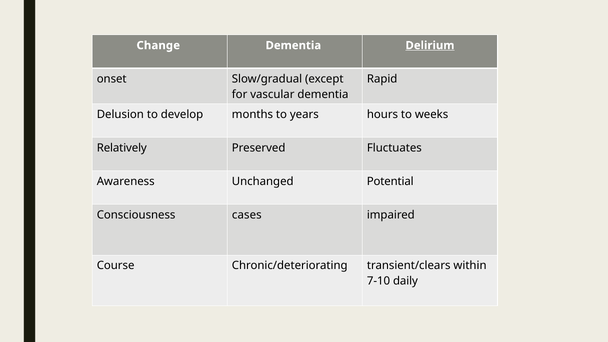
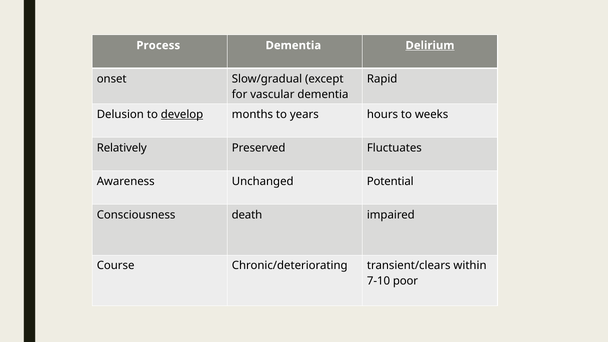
Change: Change -> Process
develop underline: none -> present
cases: cases -> death
daily: daily -> poor
